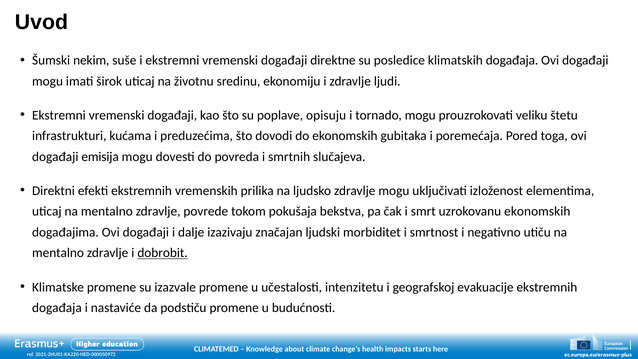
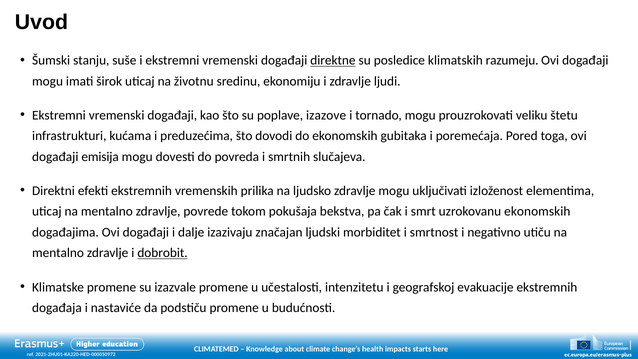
nekim: nekim -> stanju
direktne underline: none -> present
klimatskih događaja: događaja -> razumeju
opisuju: opisuju -> izazove
